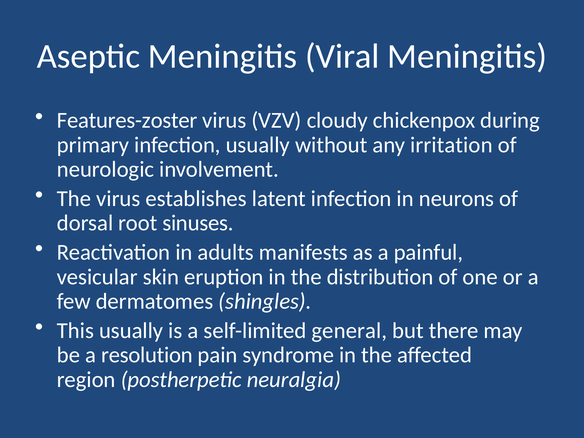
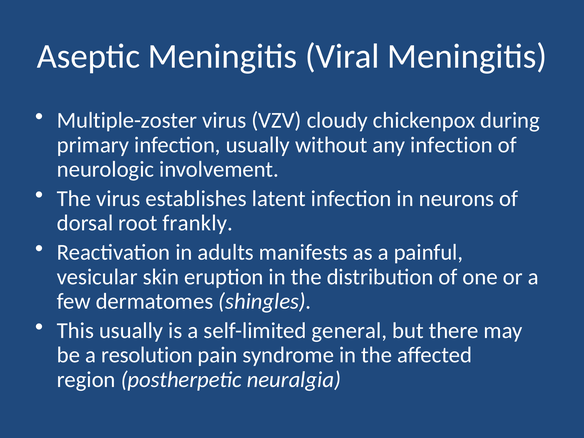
Features-zoster: Features-zoster -> Multiple-zoster
any irritation: irritation -> infection
sinuses: sinuses -> frankly
